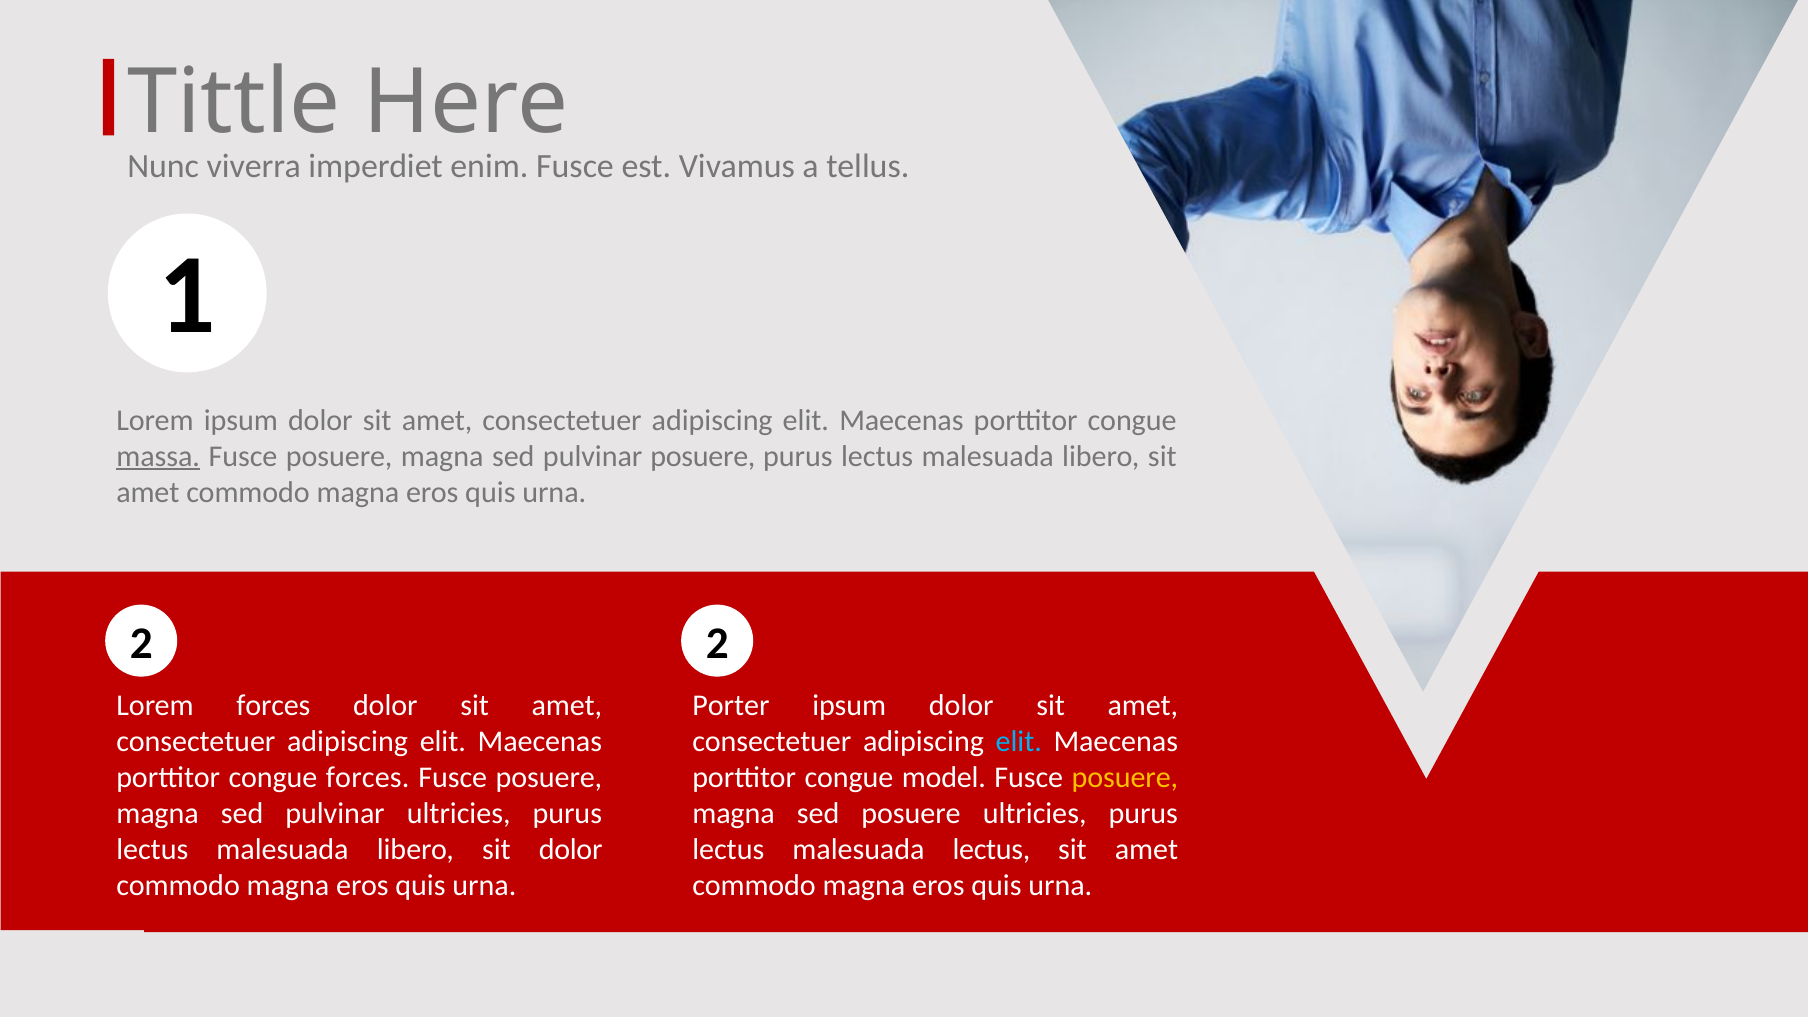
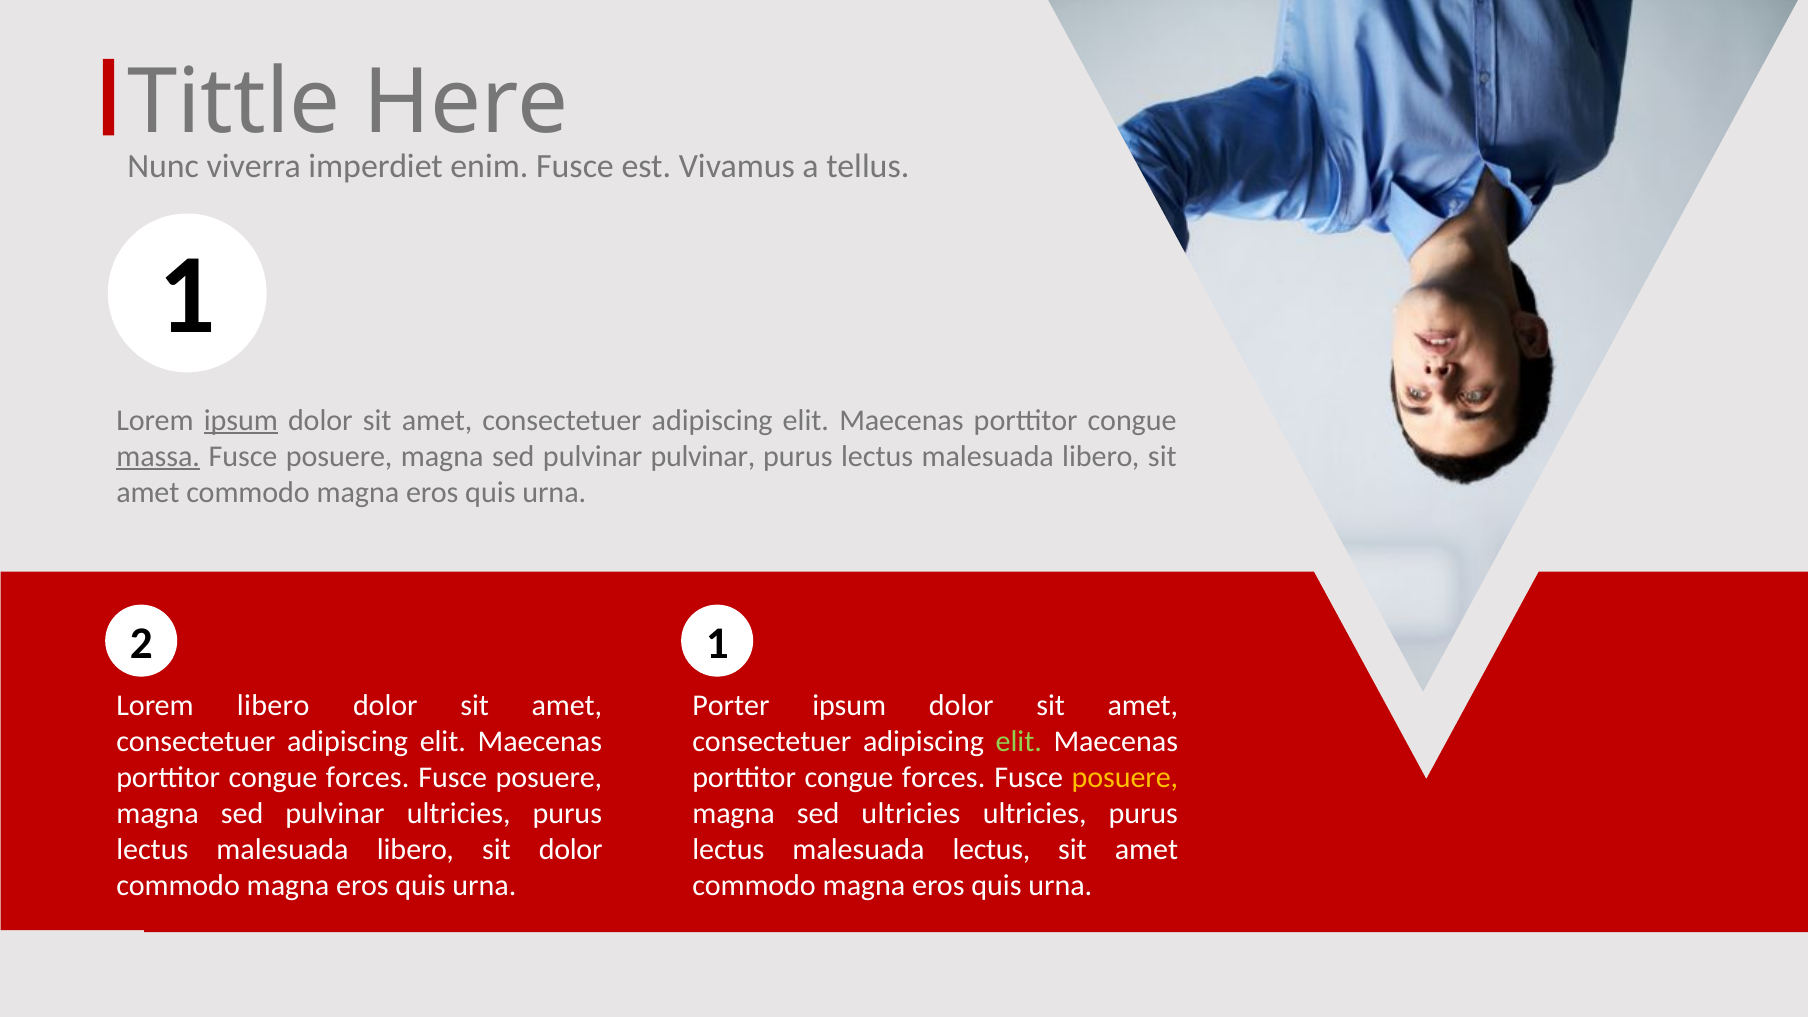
ipsum at (241, 420) underline: none -> present
pulvinar posuere: posuere -> pulvinar
2 2: 2 -> 1
Lorem forces: forces -> libero
elit at (1019, 741) colour: light blue -> light green
model at (944, 777): model -> forces
sed posuere: posuere -> ultricies
